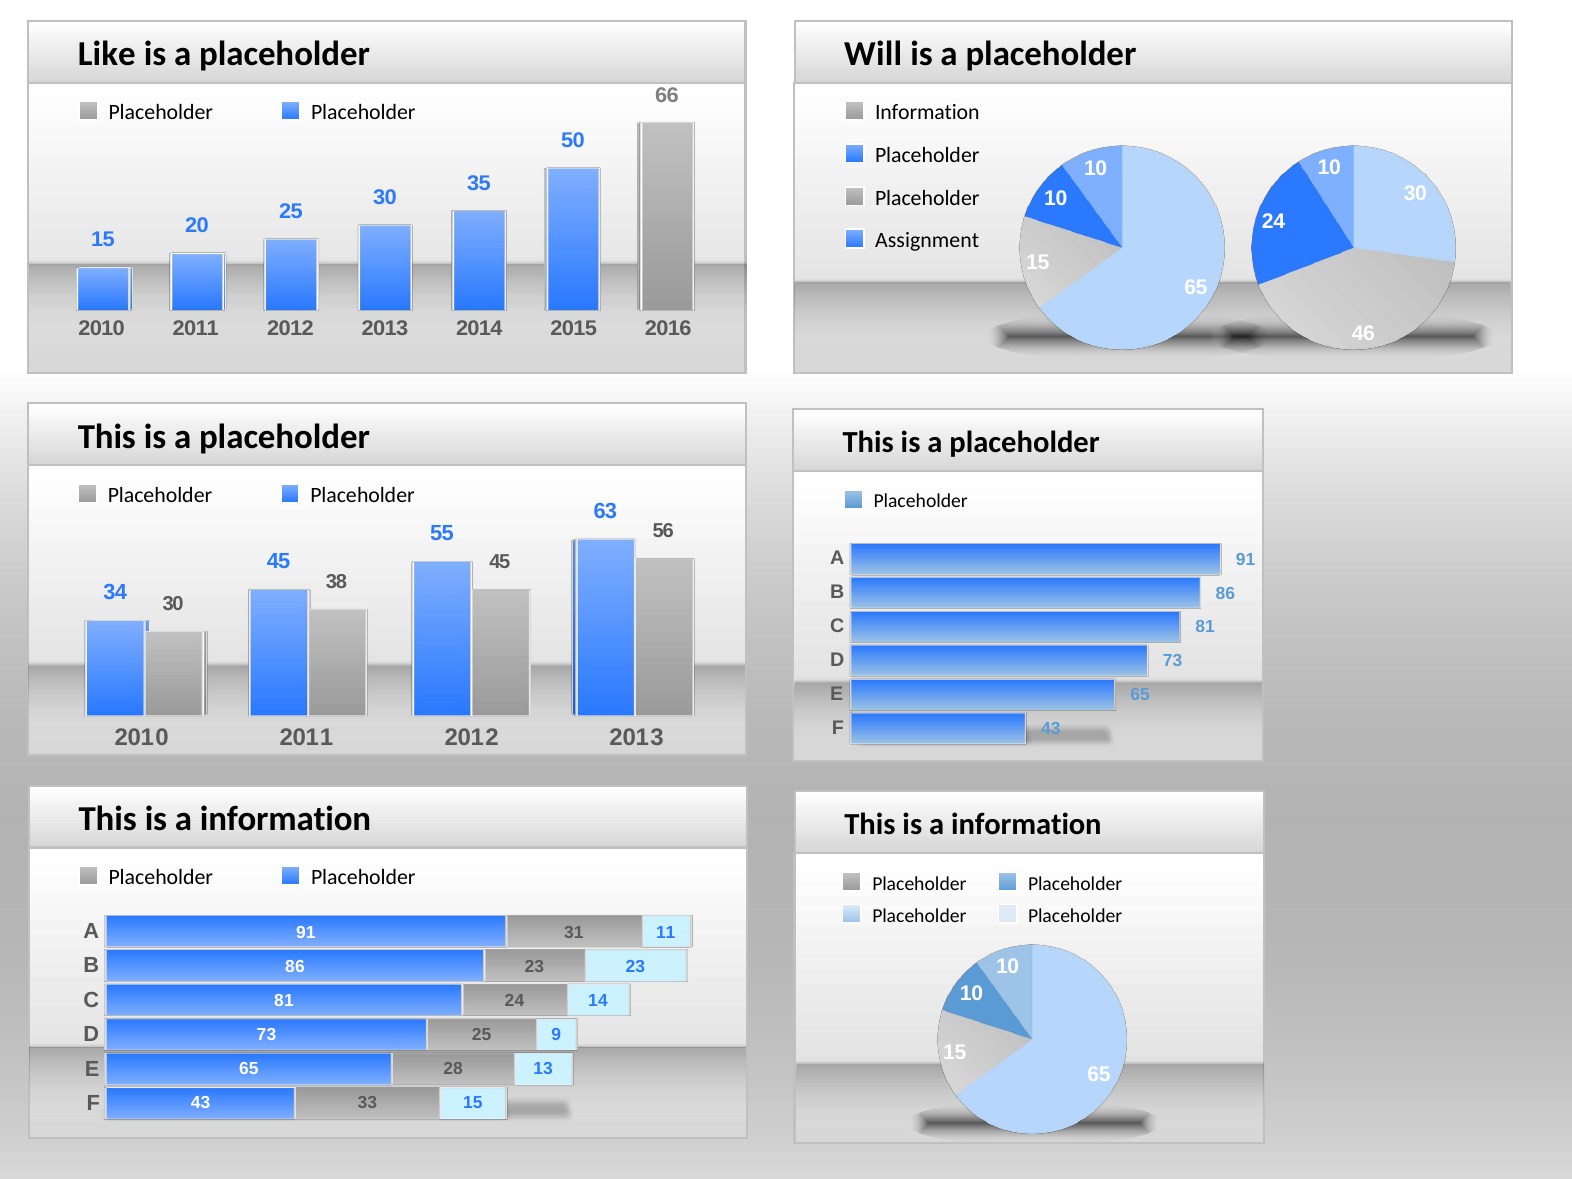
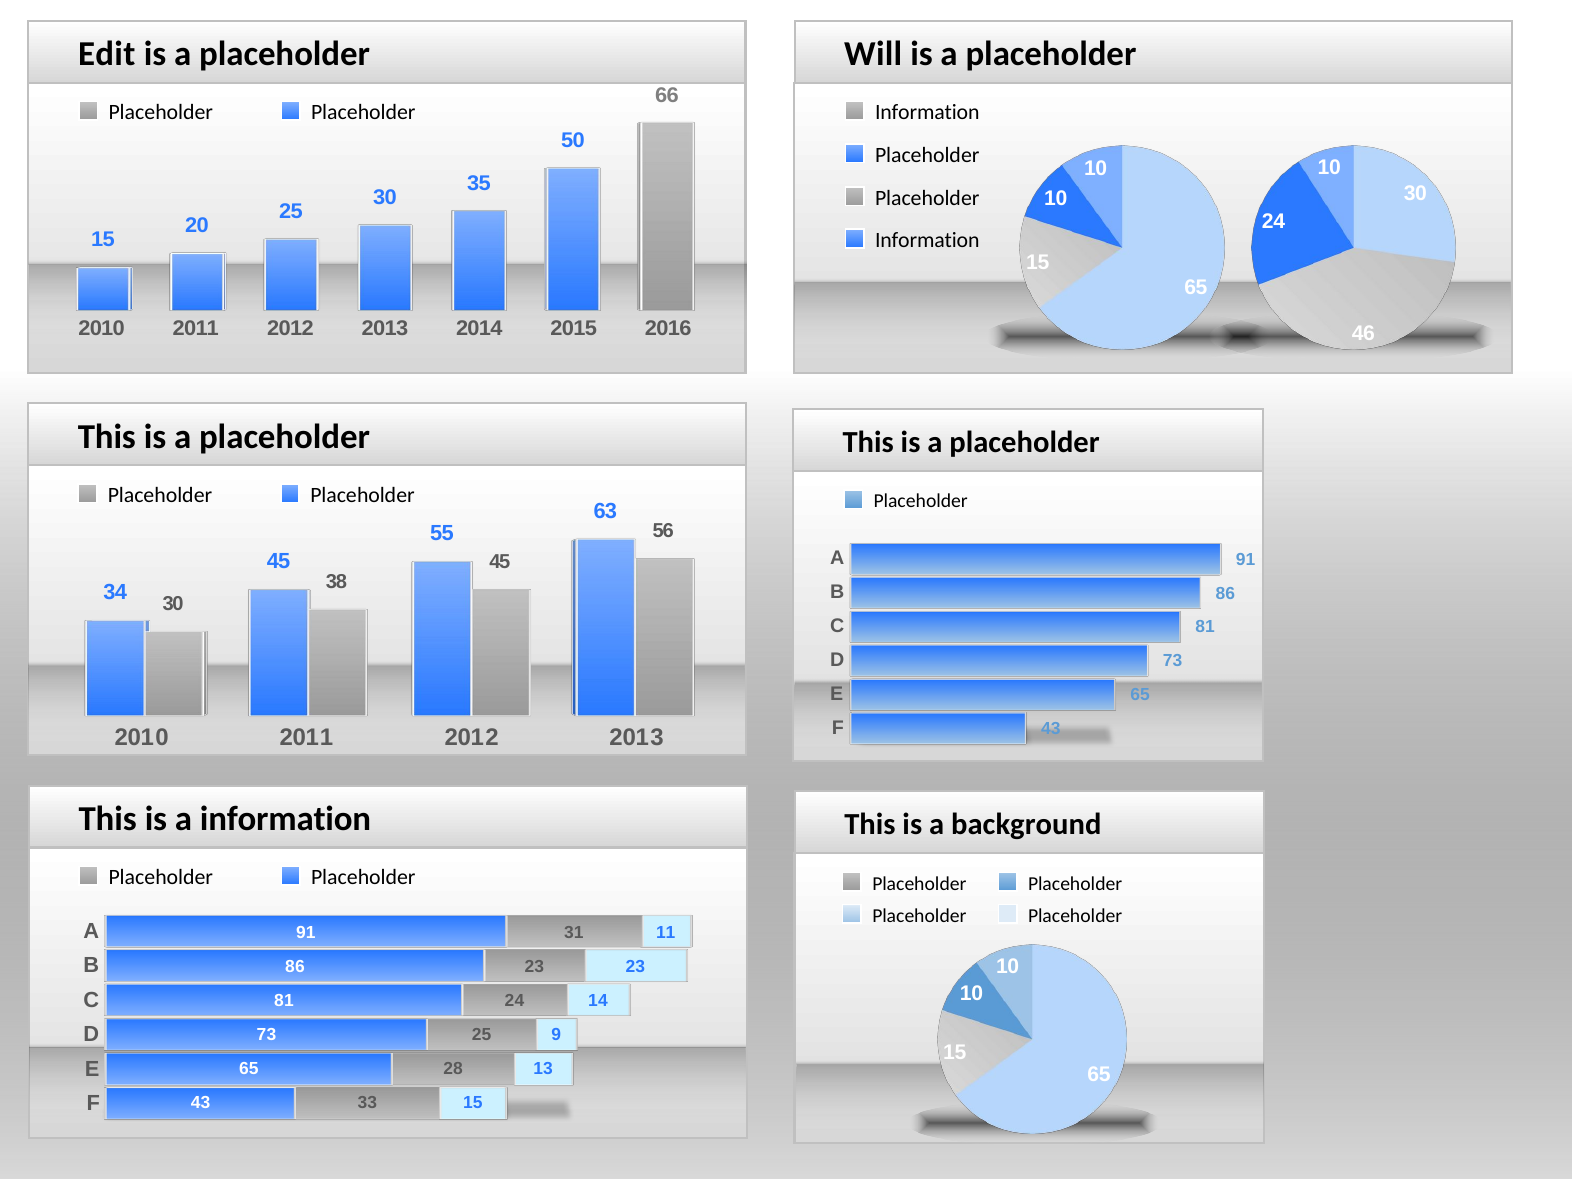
Like: Like -> Edit
Assignment at (927, 240): Assignment -> Information
information at (1026, 824): information -> background
